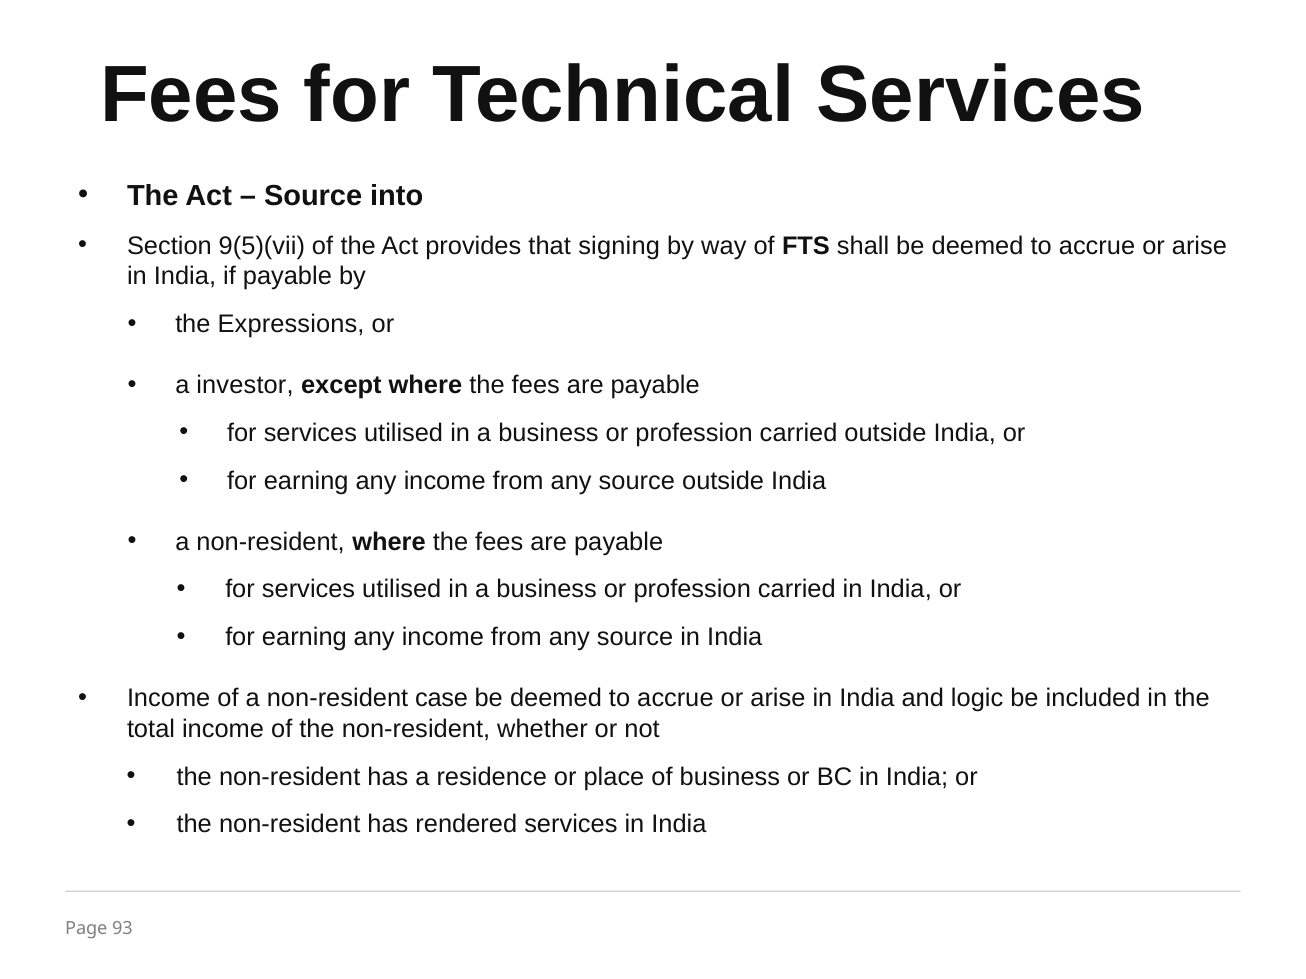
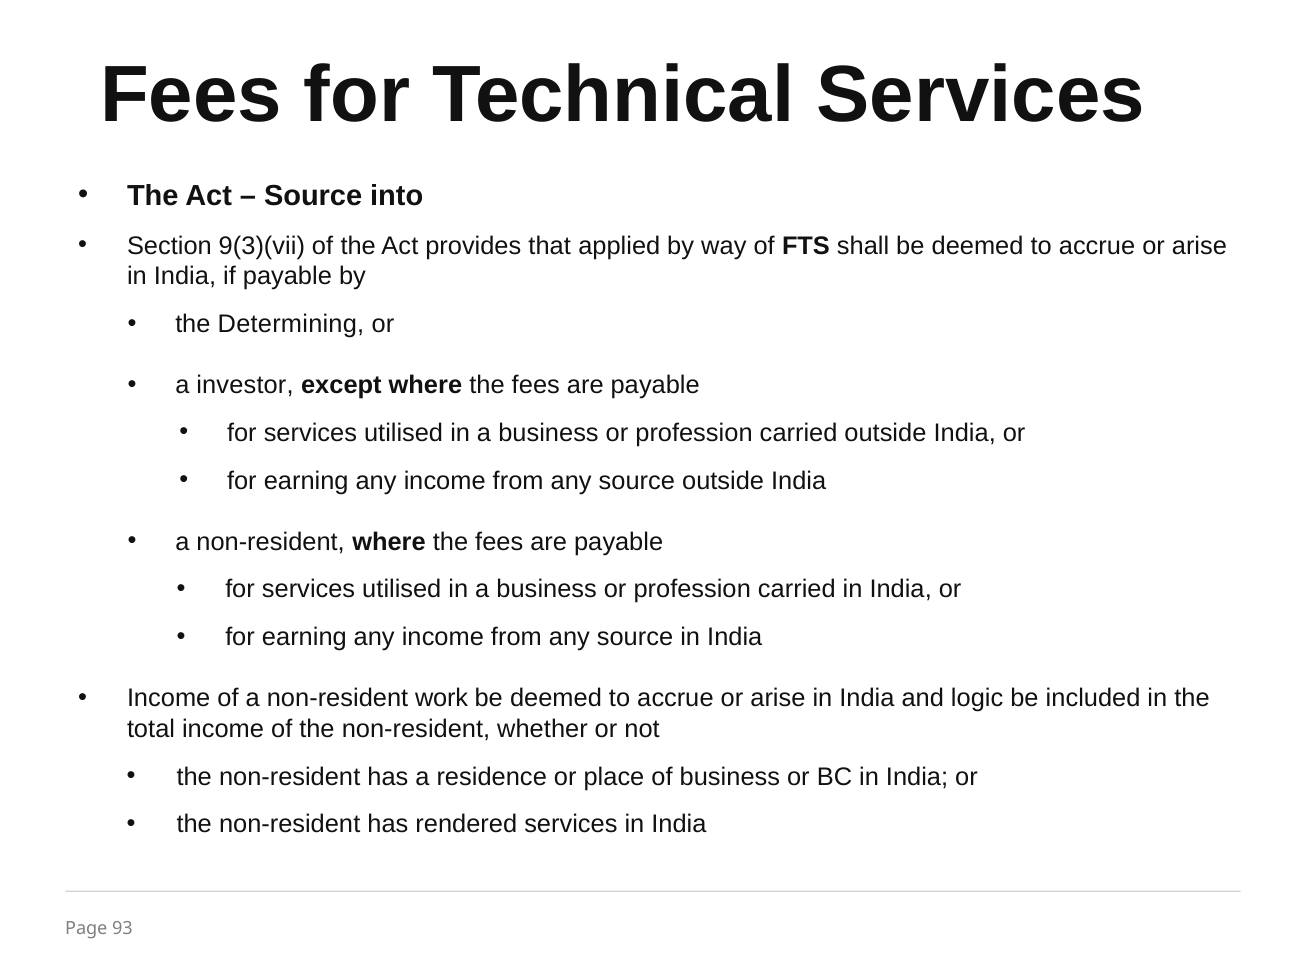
9(5)(vii: 9(5)(vii -> 9(3)(vii
signing: signing -> applied
Expressions: Expressions -> Determining
case: case -> work
